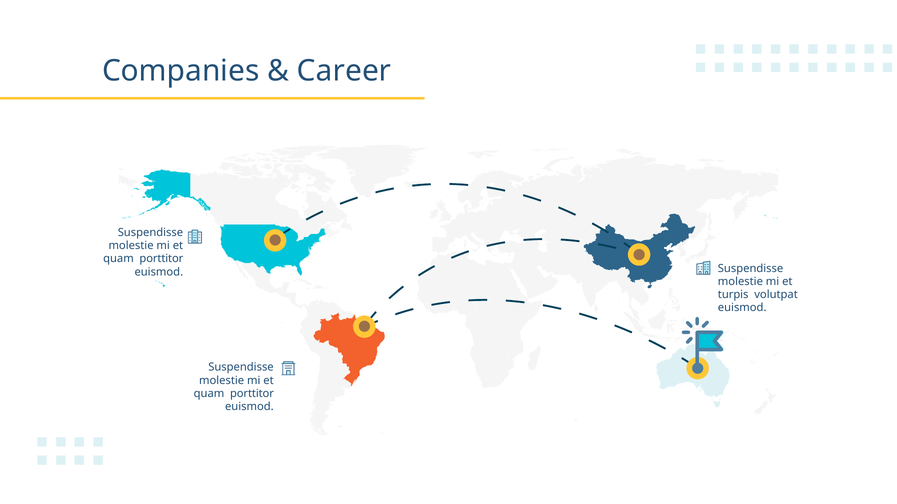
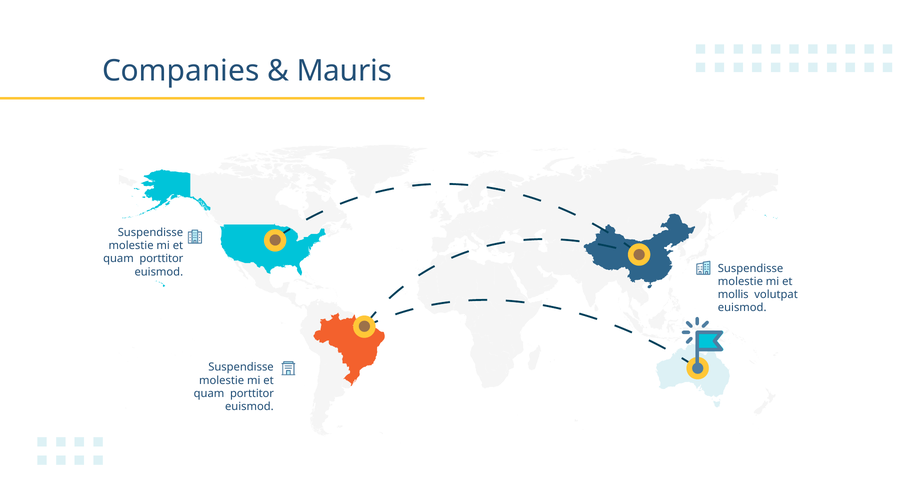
Career: Career -> Mauris
turpis: turpis -> mollis
